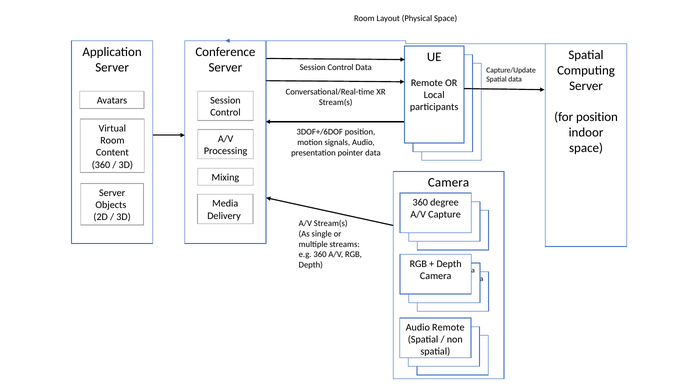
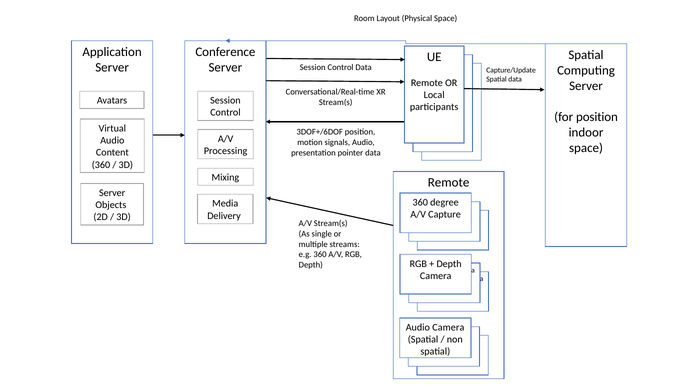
Room at (112, 140): Room -> Audio
Camera at (449, 183): Camera -> Remote
Audio Remote: Remote -> Camera
